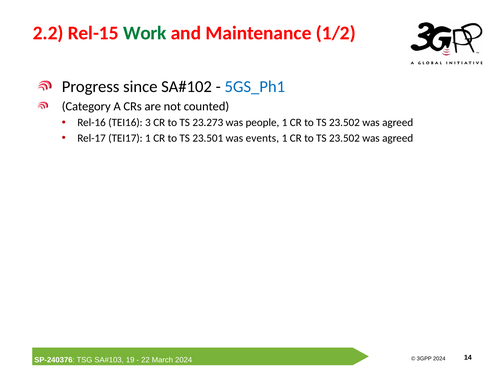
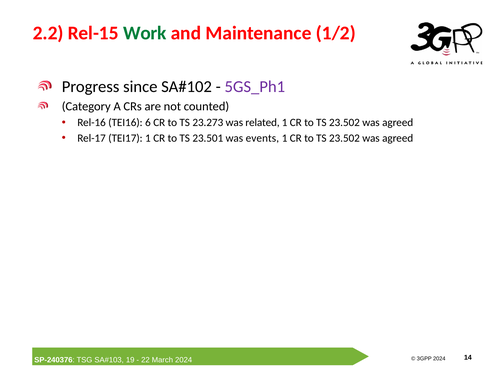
5GS_Ph1 colour: blue -> purple
3: 3 -> 6
people: people -> related
